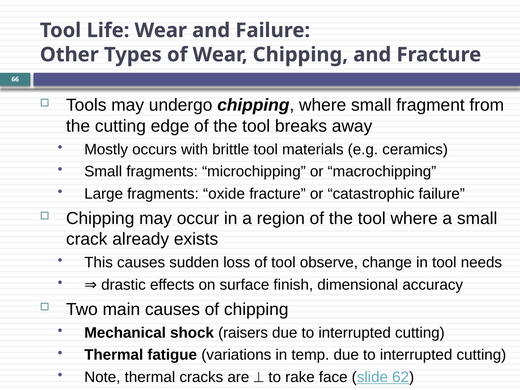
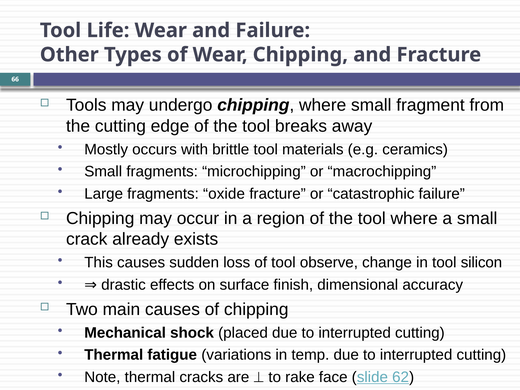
needs: needs -> silicon
raisers: raisers -> placed
